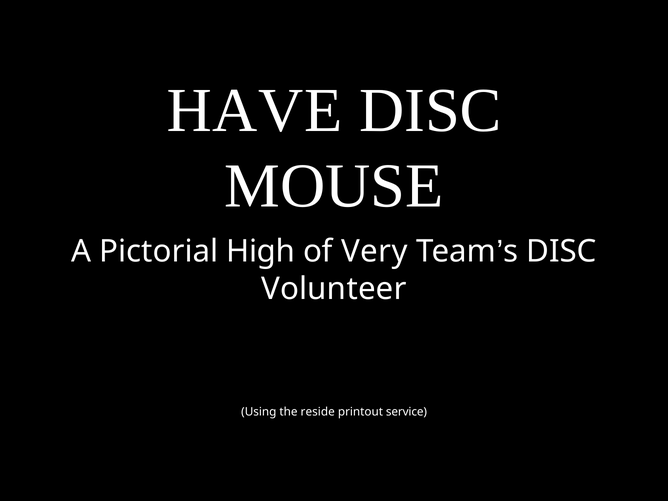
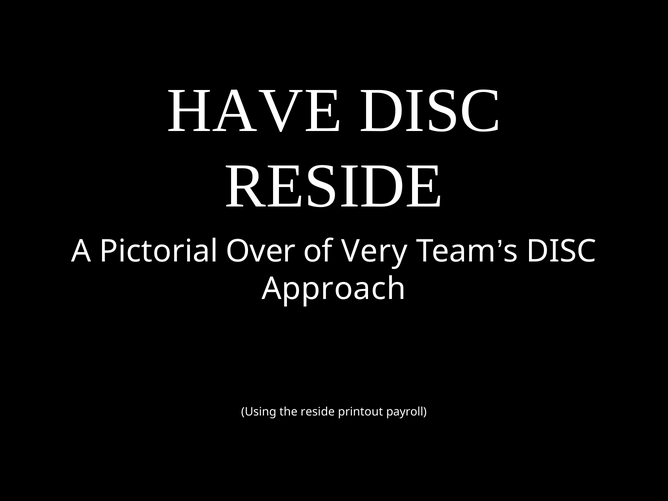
MOUSE at (334, 186): MOUSE -> RESIDE
High: High -> Over
Volunteer: Volunteer -> Approach
service: service -> payroll
